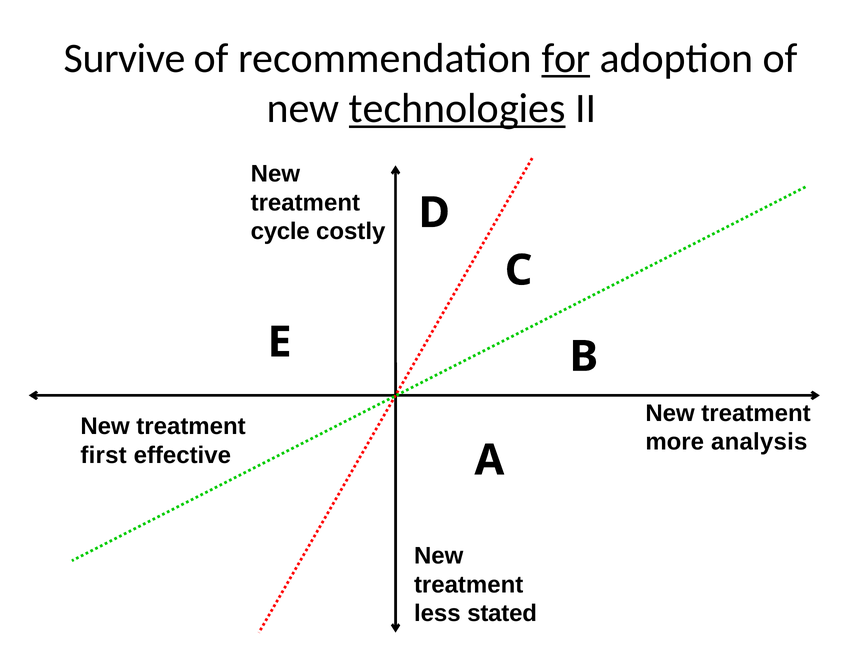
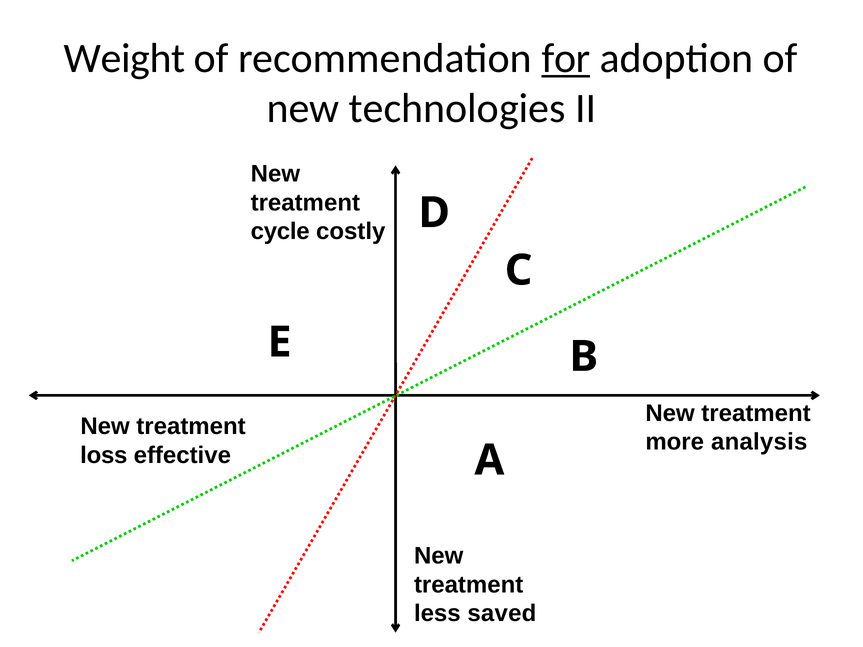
Survive: Survive -> Weight
technologies underline: present -> none
first: first -> loss
stated: stated -> saved
